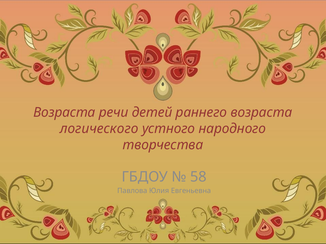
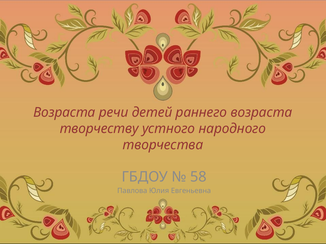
логического: логического -> творчеству
